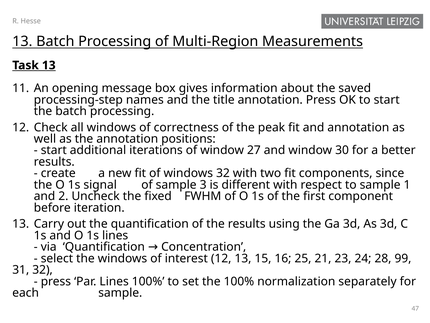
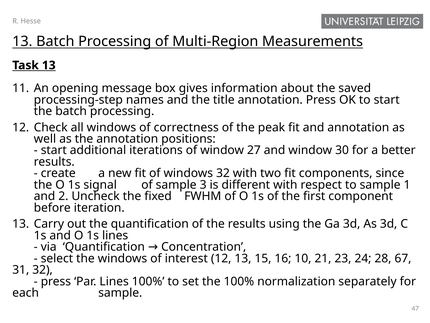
25: 25 -> 10
99: 99 -> 67
